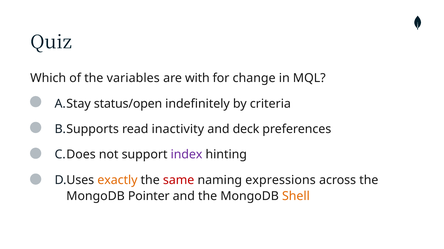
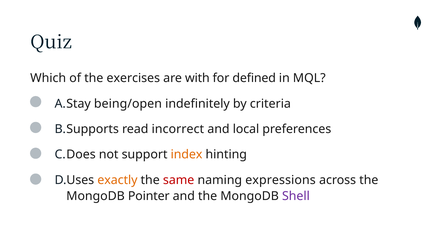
variables: variables -> exercises
change: change -> defined
status/open: status/open -> being/open
inactivity: inactivity -> incorrect
deck: deck -> local
index colour: purple -> orange
Shell colour: orange -> purple
